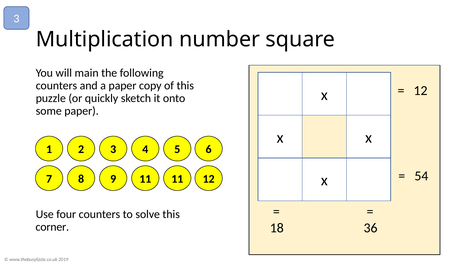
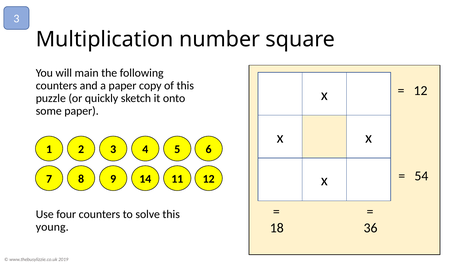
7 11: 11 -> 14
corner: corner -> young
